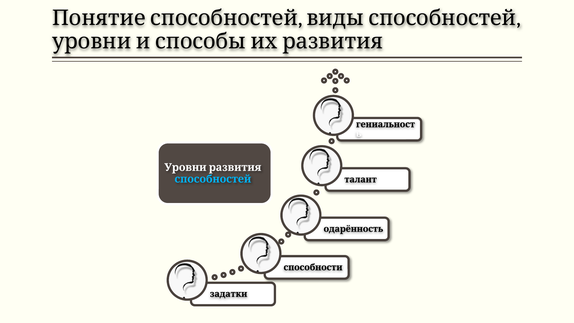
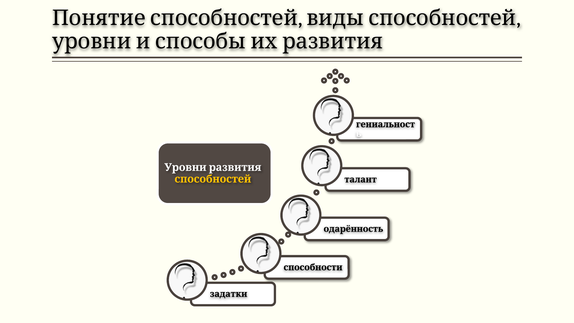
способностей colour: light blue -> yellow
